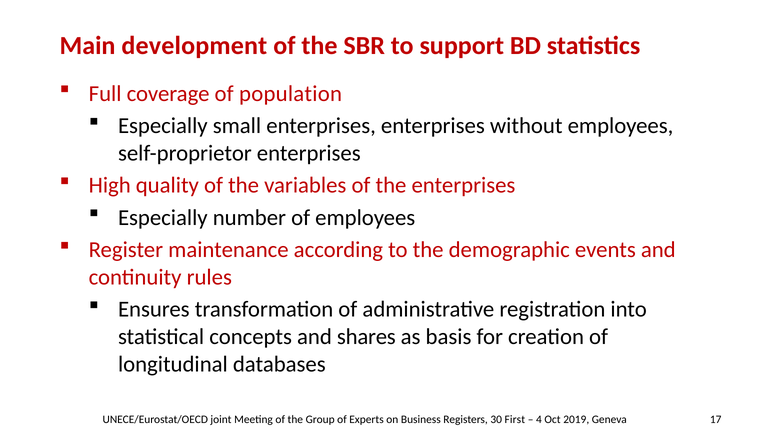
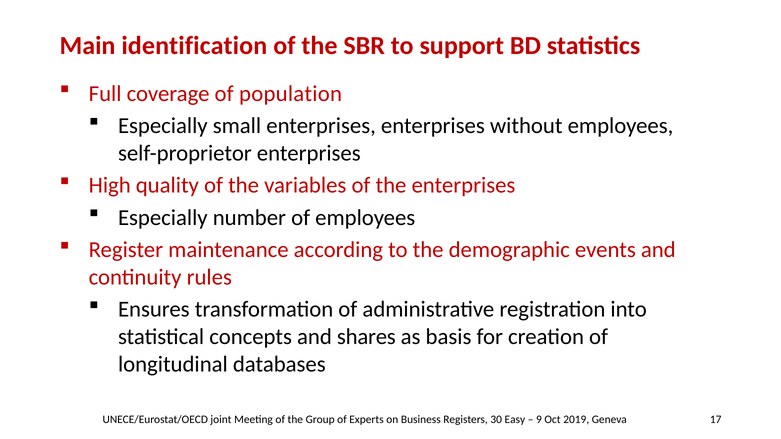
development: development -> identification
First: First -> Easy
4: 4 -> 9
